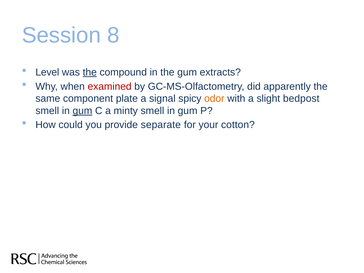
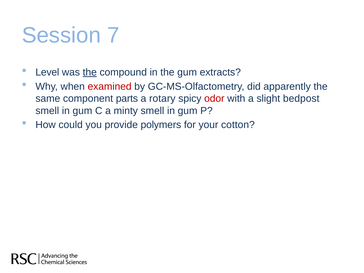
8: 8 -> 7
plate: plate -> parts
signal: signal -> rotary
odor colour: orange -> red
gum at (82, 111) underline: present -> none
separate: separate -> polymers
